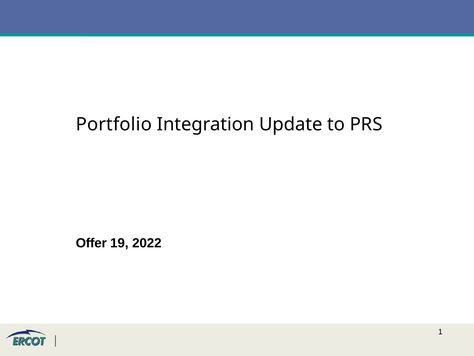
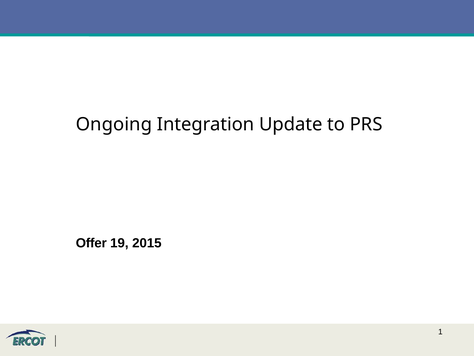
Portfolio: Portfolio -> Ongoing
2022: 2022 -> 2015
